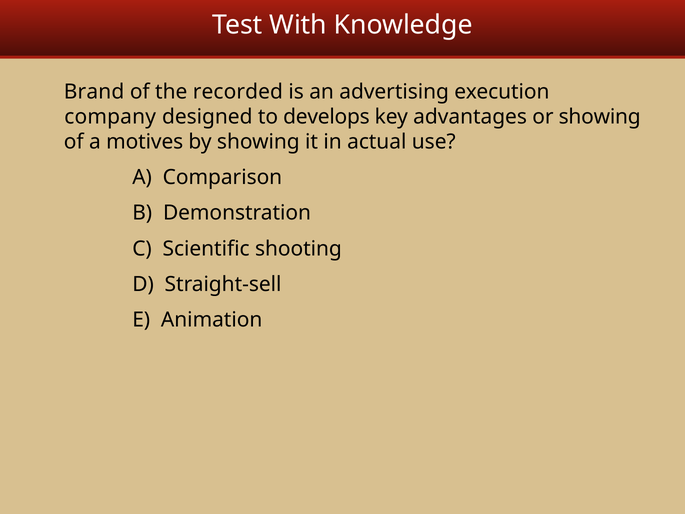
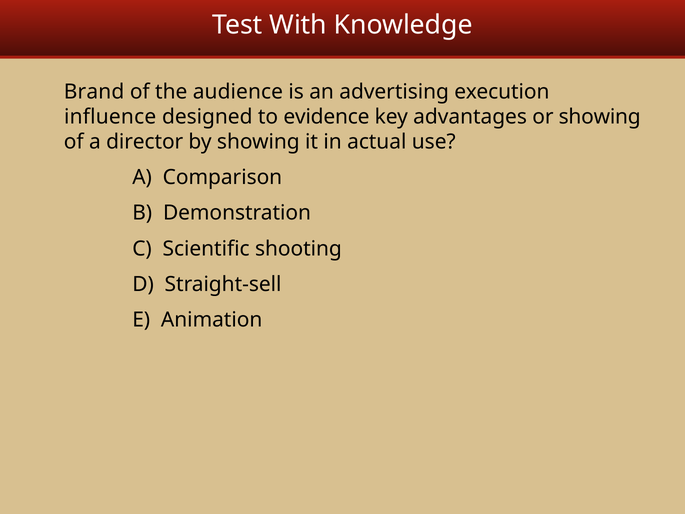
recorded: recorded -> audience
company: company -> influence
develops: develops -> evidence
motives: motives -> director
